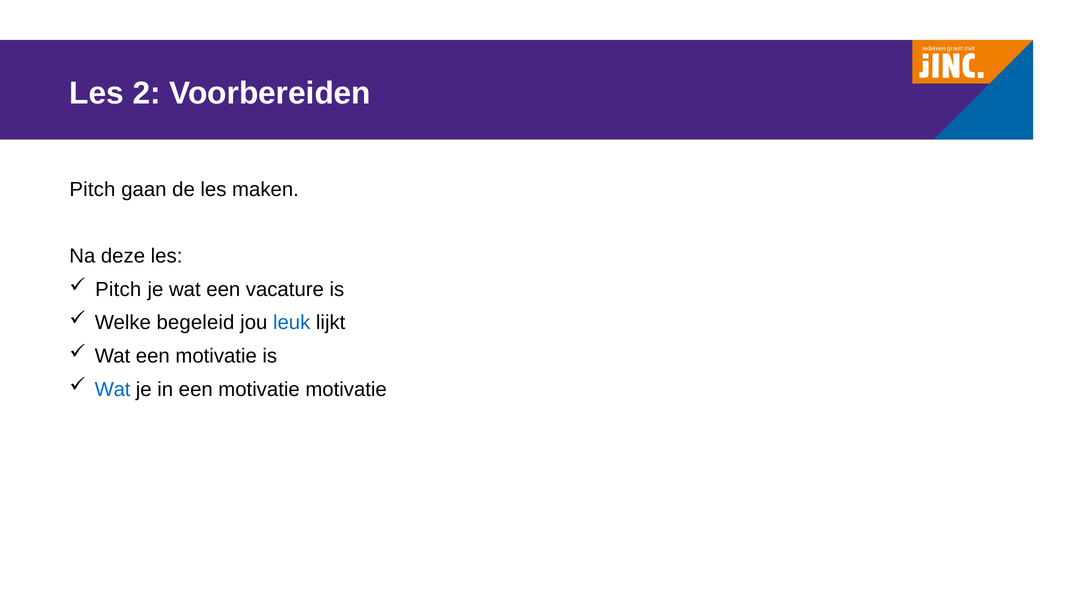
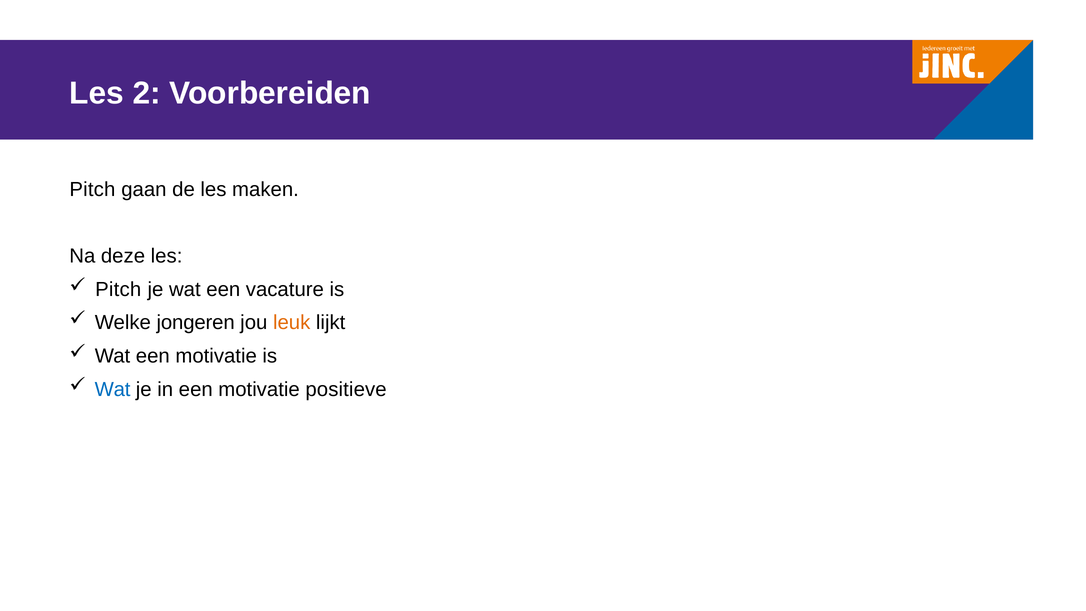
begeleid: begeleid -> jongeren
leuk colour: blue -> orange
motivatie motivatie: motivatie -> positieve
